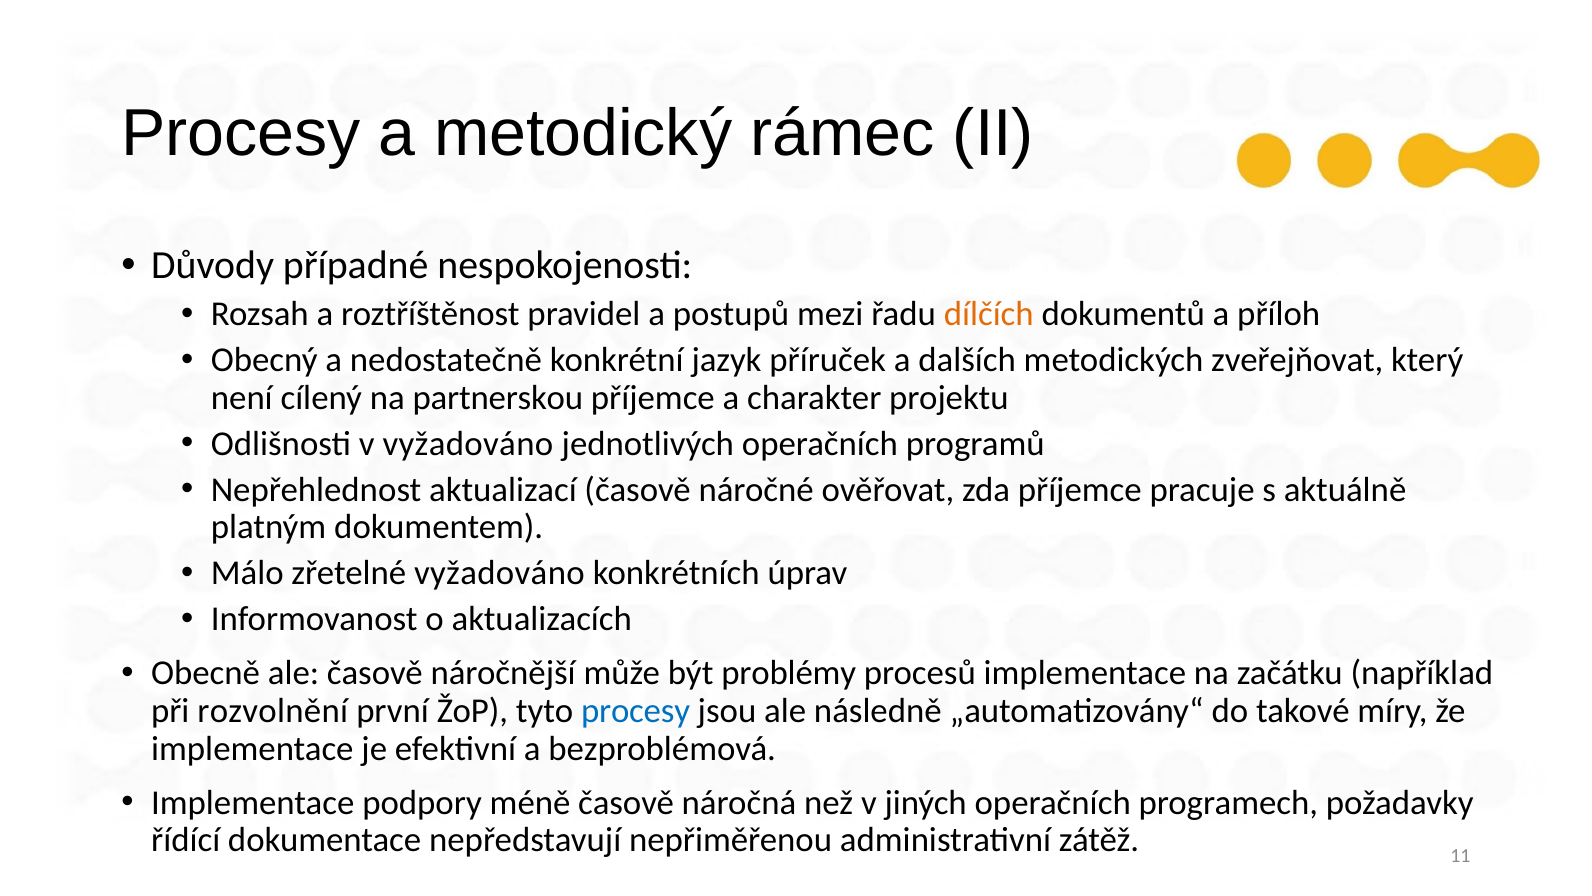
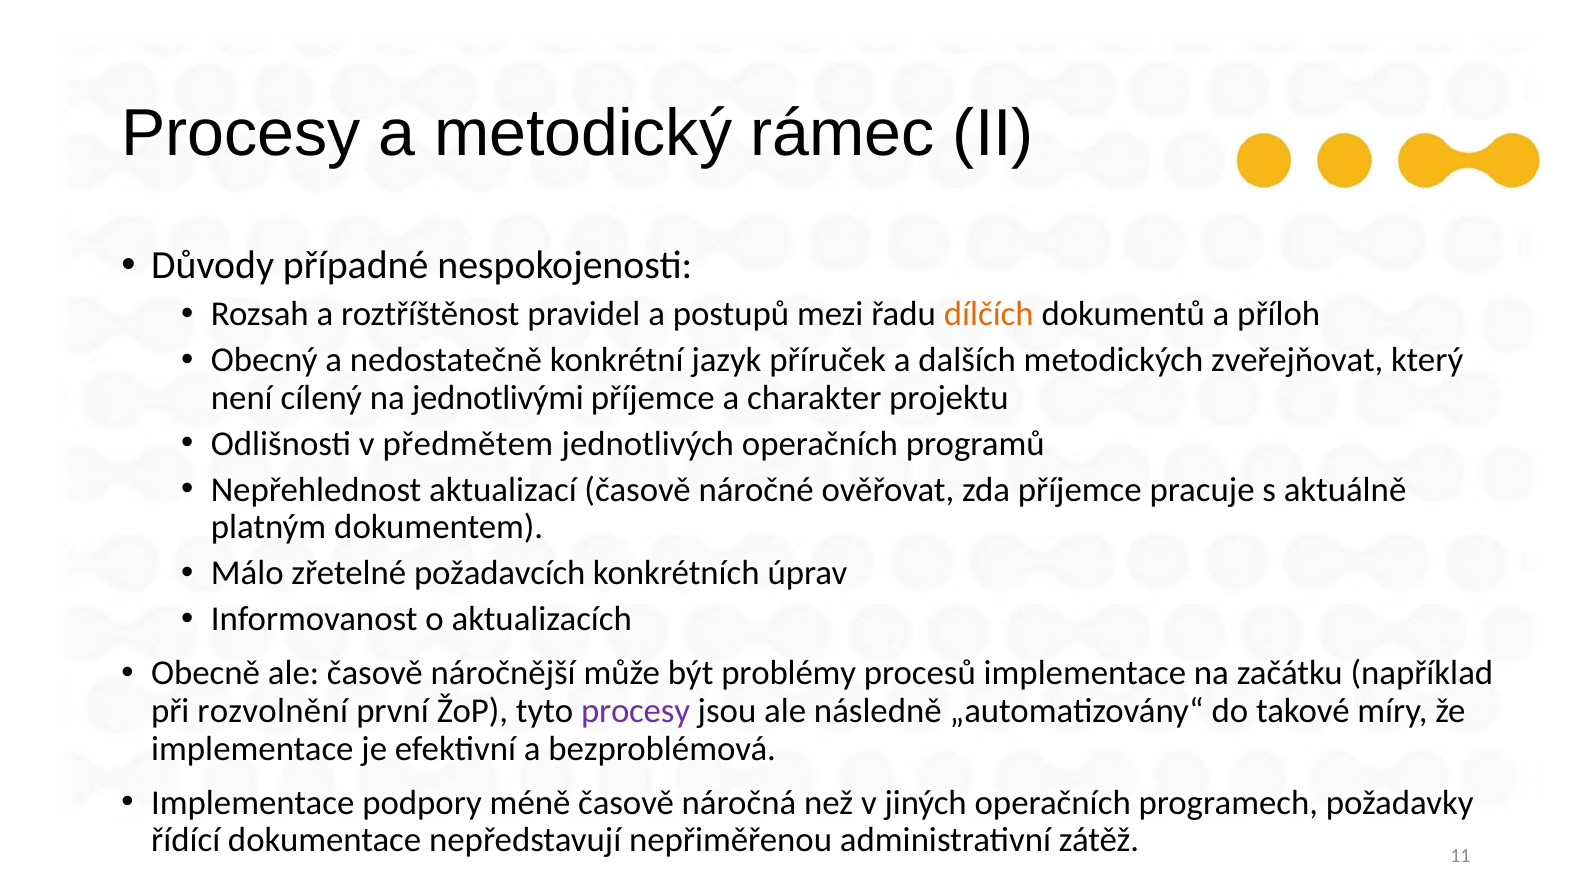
partnerskou: partnerskou -> jednotlivými
v vyžadováno: vyžadováno -> předmětem
zřetelné vyžadováno: vyžadováno -> požadavcích
procesy at (636, 711) colour: blue -> purple
